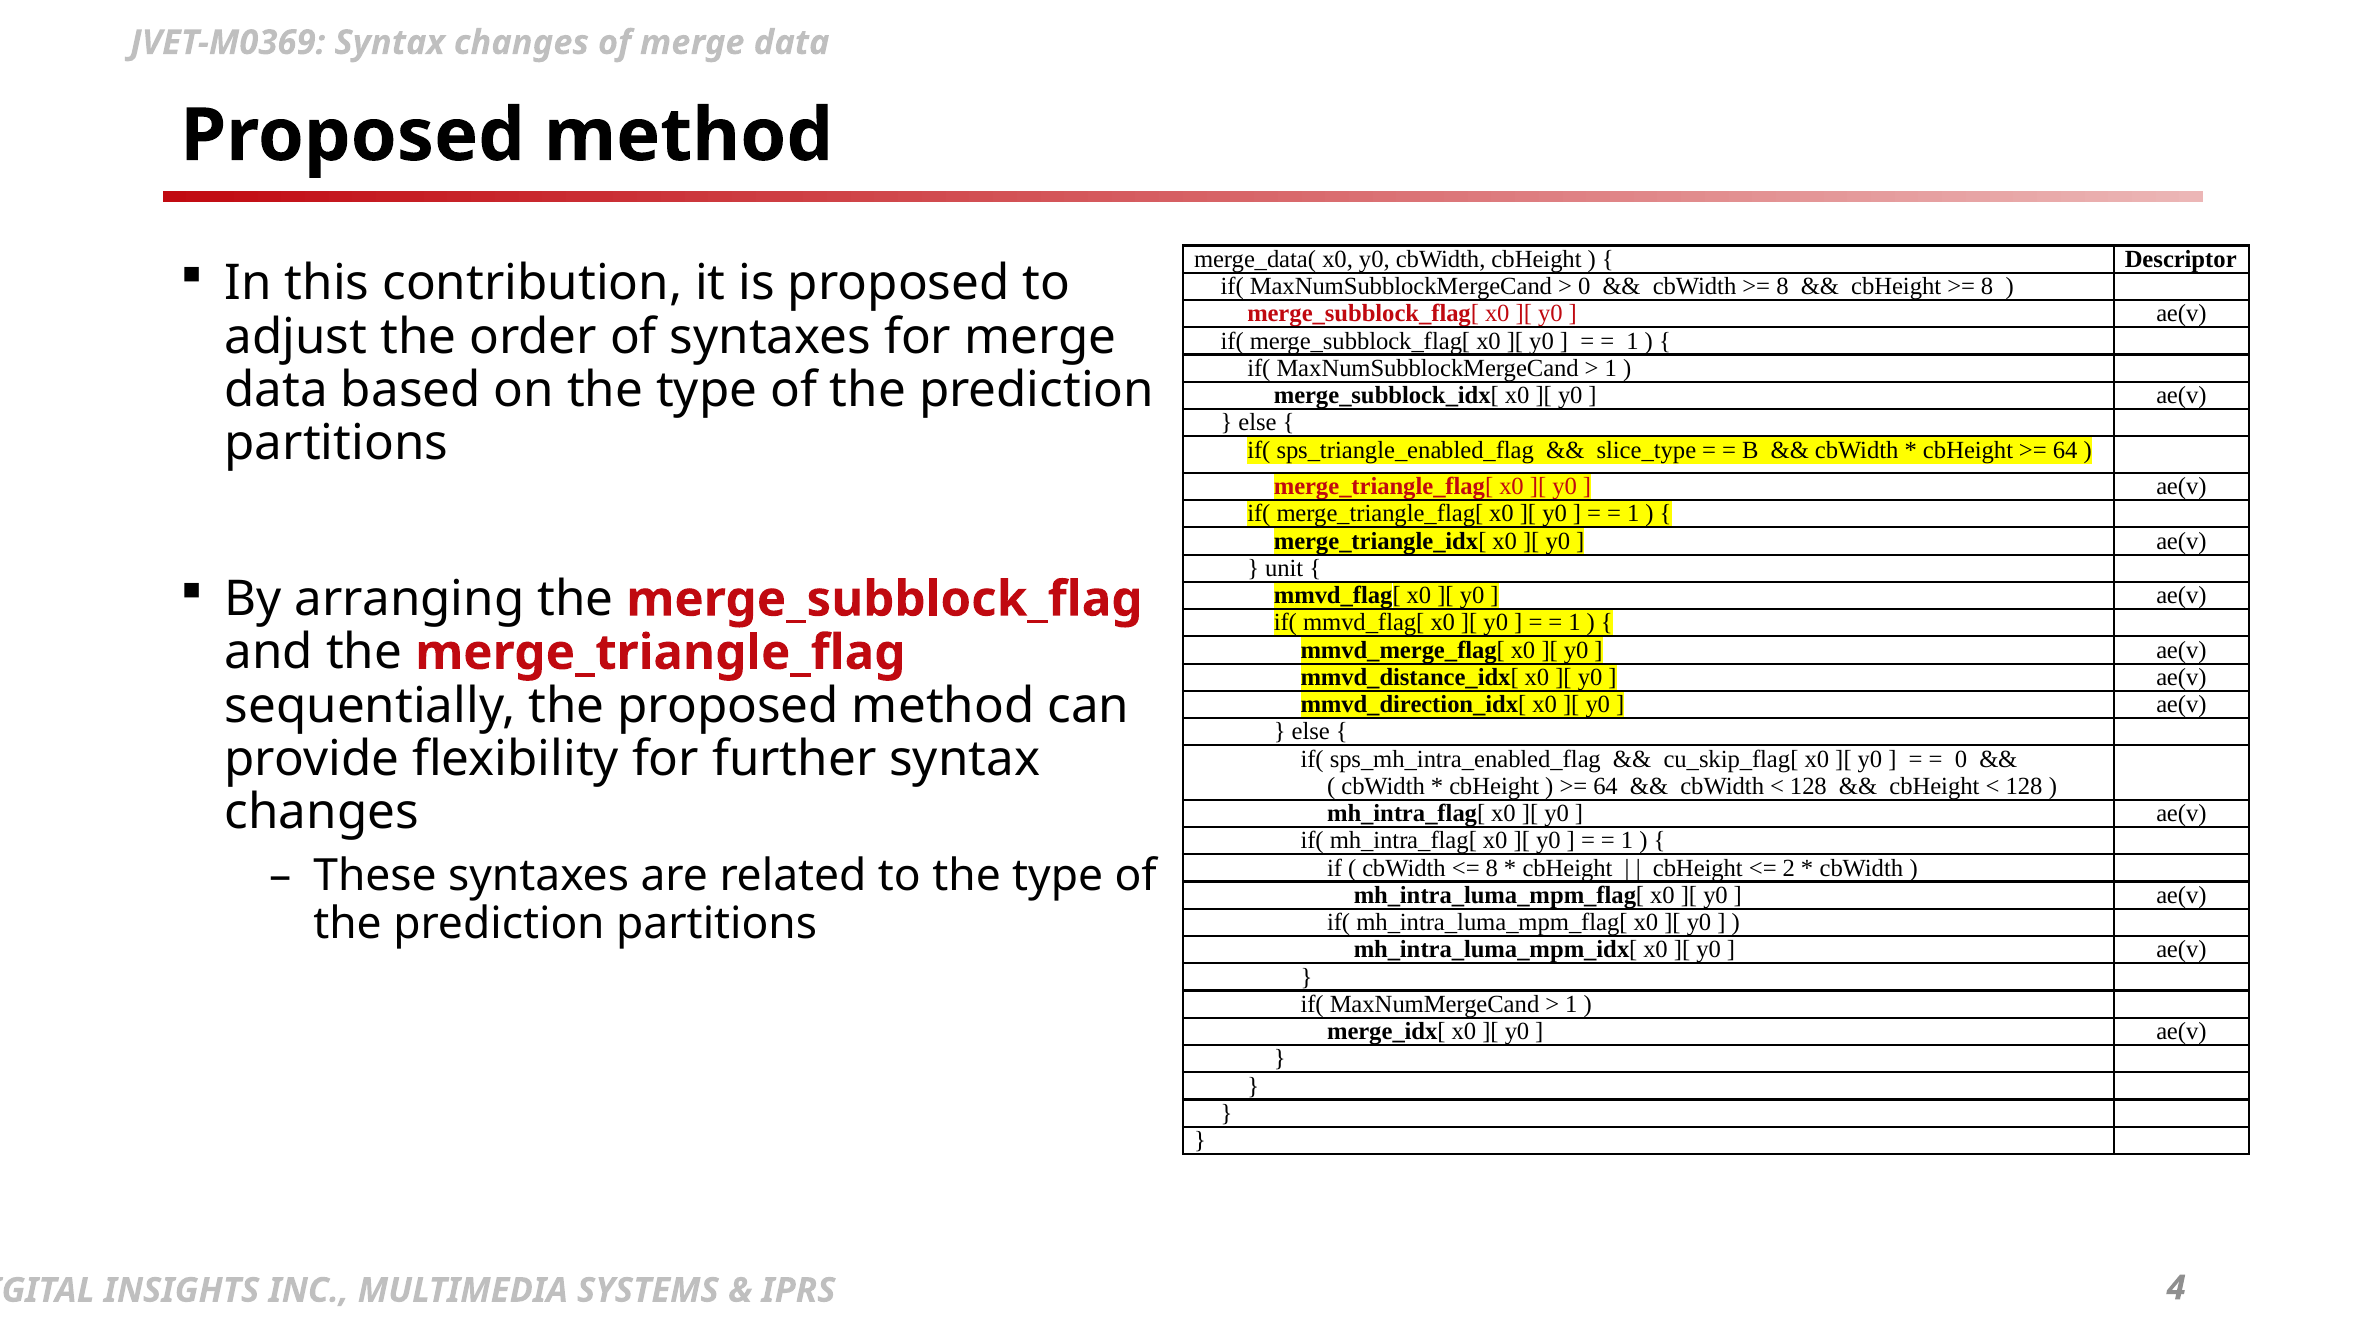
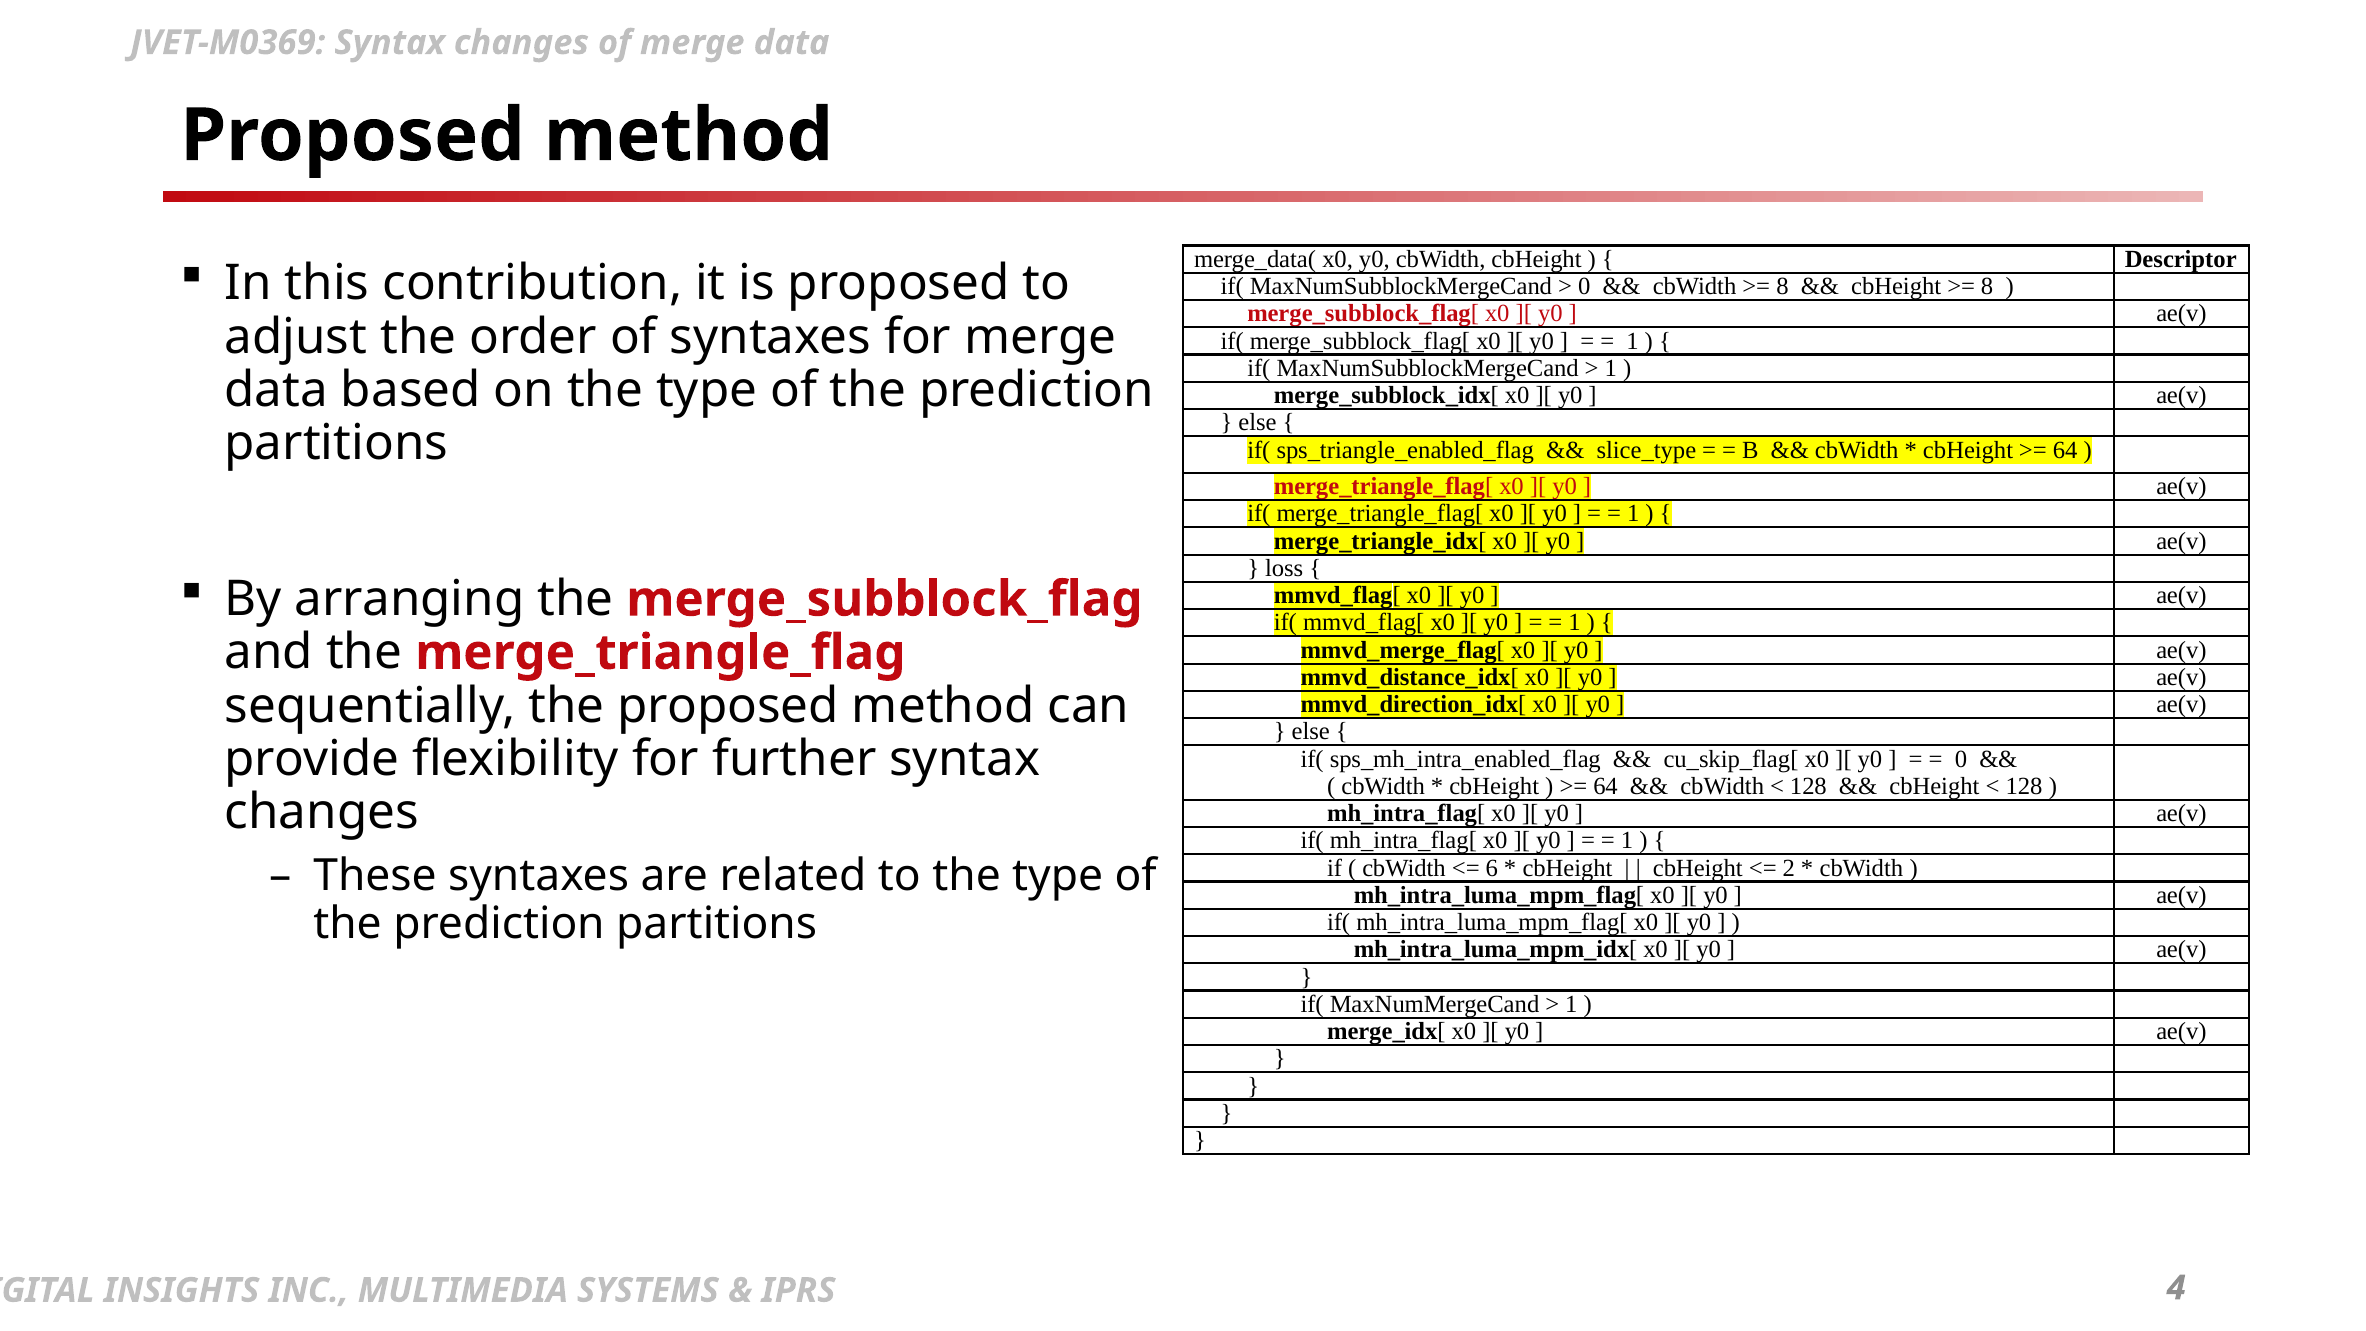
unit: unit -> loss
8 at (1492, 868): 8 -> 6
